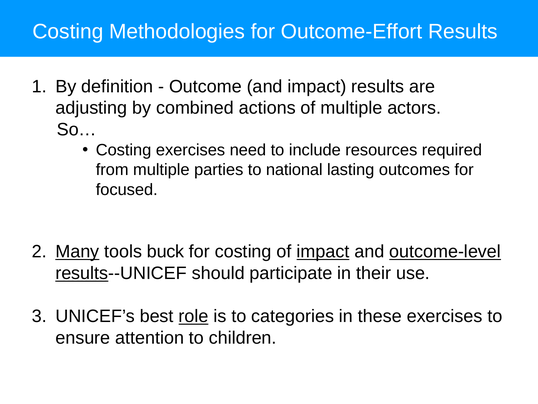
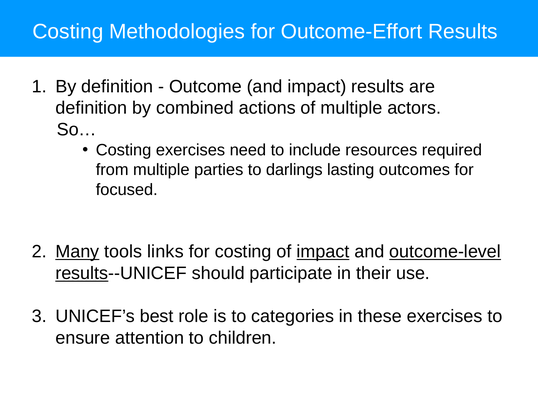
adjusting at (91, 108): adjusting -> definition
national: national -> darlings
buck: buck -> links
role underline: present -> none
